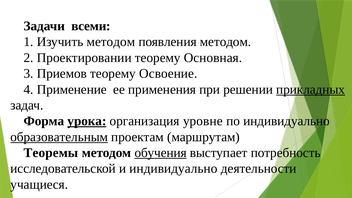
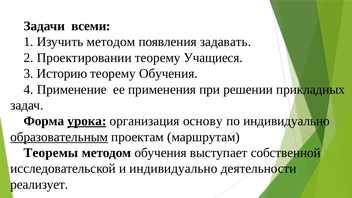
появления методом: методом -> задавать
Основная: Основная -> Учащиеся
Приемов: Приемов -> Историю
теорему Освоение: Освоение -> Обучения
прикладных underline: present -> none
уровне: уровне -> основу
обучения at (161, 153) underline: present -> none
потребность: потребность -> собственной
учащиеся: учащиеся -> реализует
